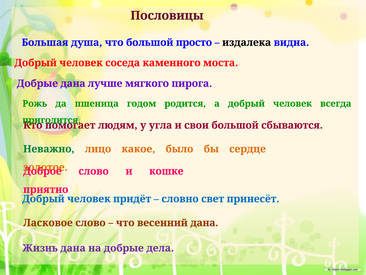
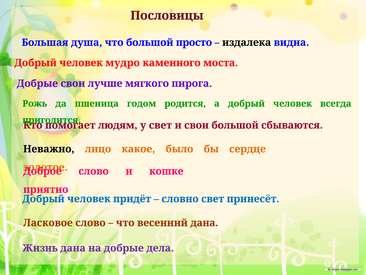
соседа: соседа -> мудро
Добрые дана: дана -> свои
у угла: угла -> свет
Неважно colour: green -> black
